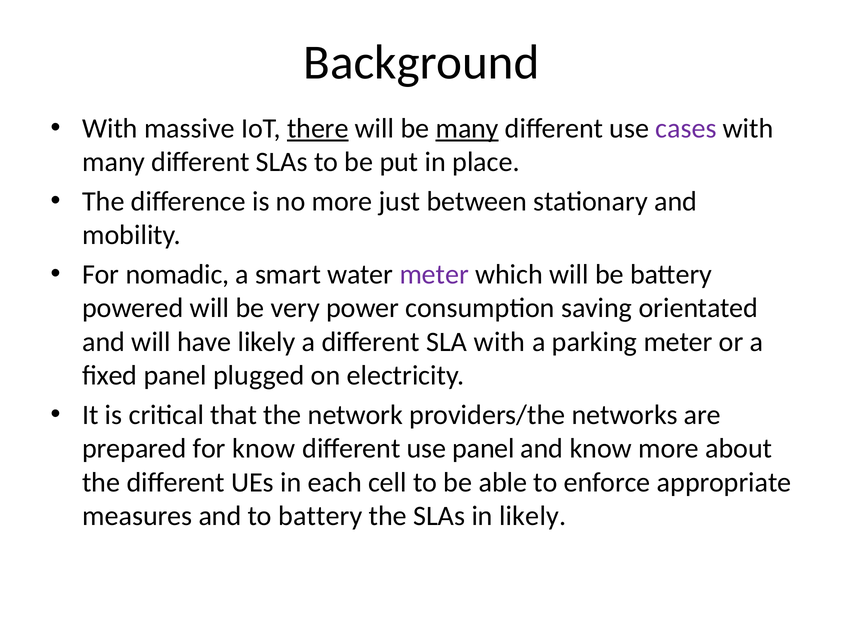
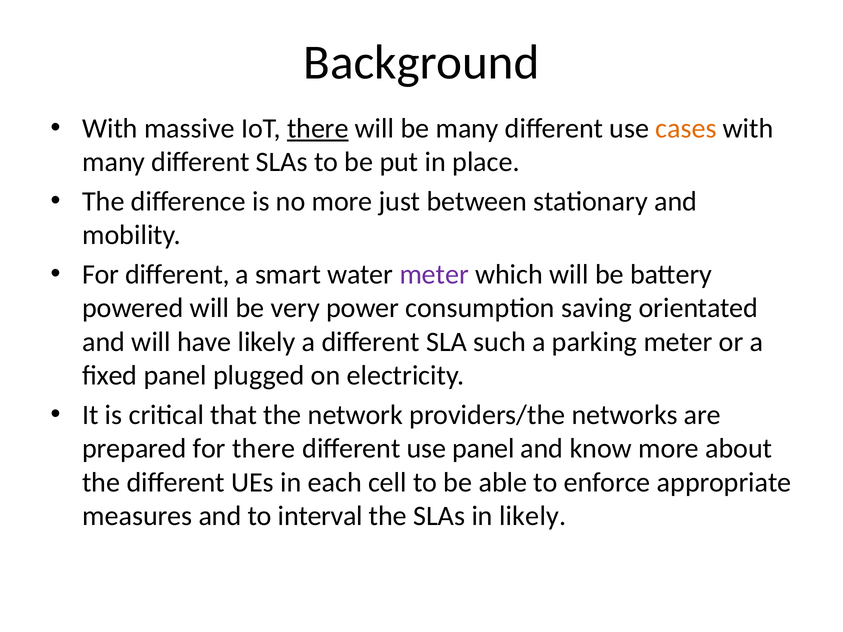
many at (467, 128) underline: present -> none
cases colour: purple -> orange
For nomadic: nomadic -> different
SLA with: with -> such
for know: know -> there
to battery: battery -> interval
